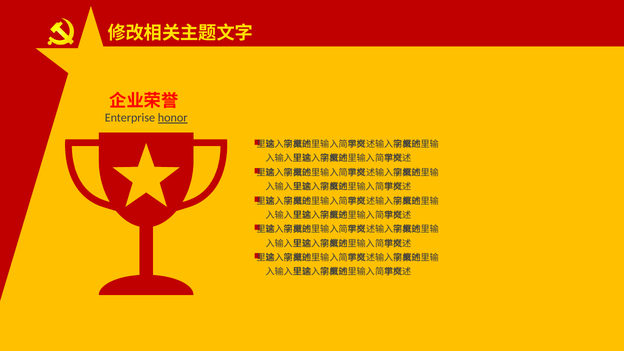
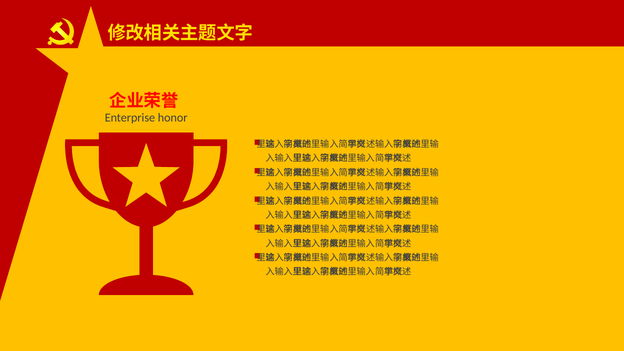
honor underline: present -> none
